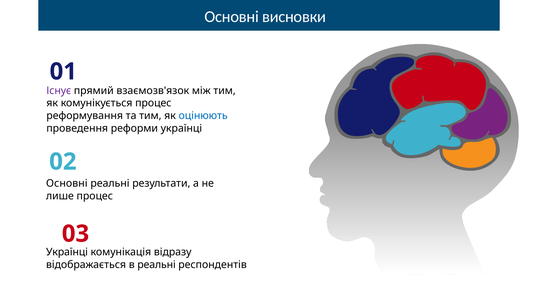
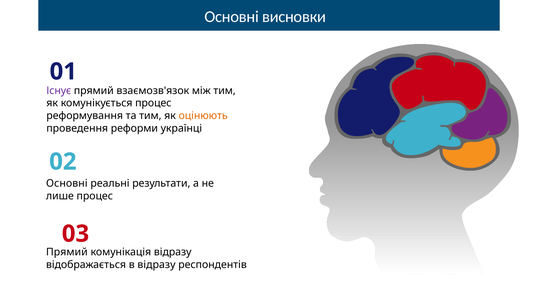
оцінюють colour: blue -> orange
Українці at (67, 252): Українці -> Прямий
в реальні: реальні -> відразу
